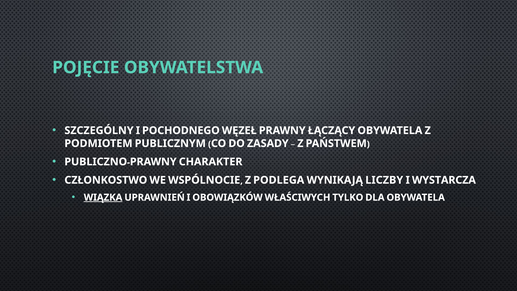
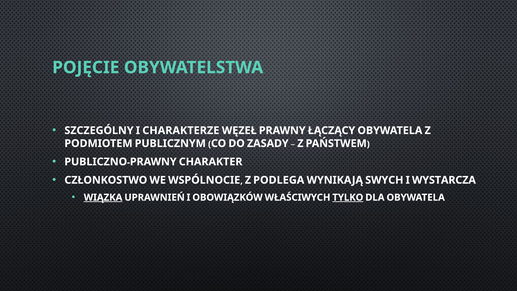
POCHODNEGO: POCHODNEGO -> CHARAKTERZE
LICZBY: LICZBY -> SWYCH
TYLKO underline: none -> present
